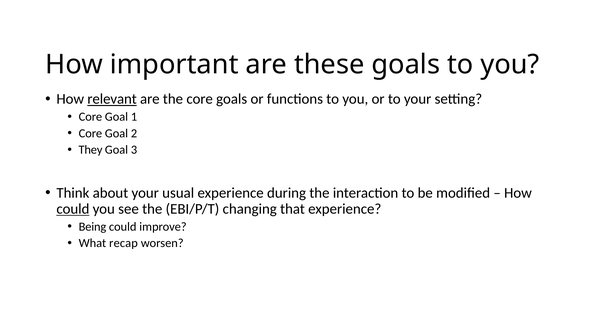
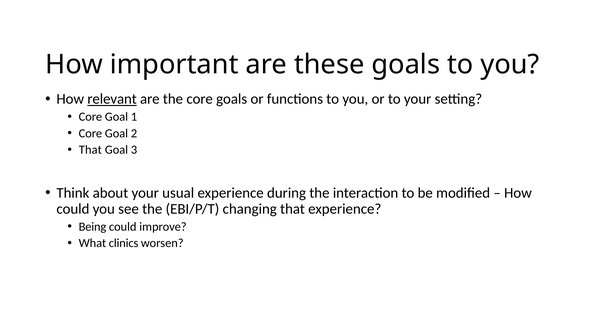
They at (90, 150): They -> That
could at (73, 209) underline: present -> none
recap: recap -> clinics
